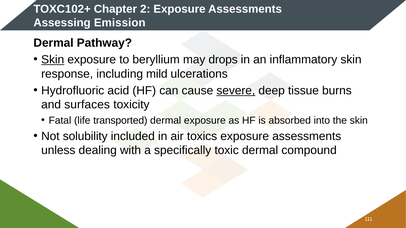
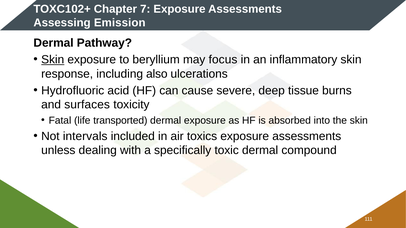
2: 2 -> 7
drops: drops -> focus
mild: mild -> also
severe underline: present -> none
solubility: solubility -> intervals
